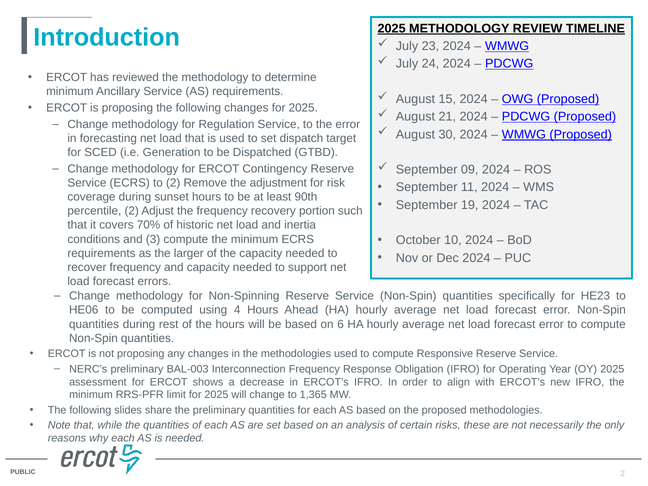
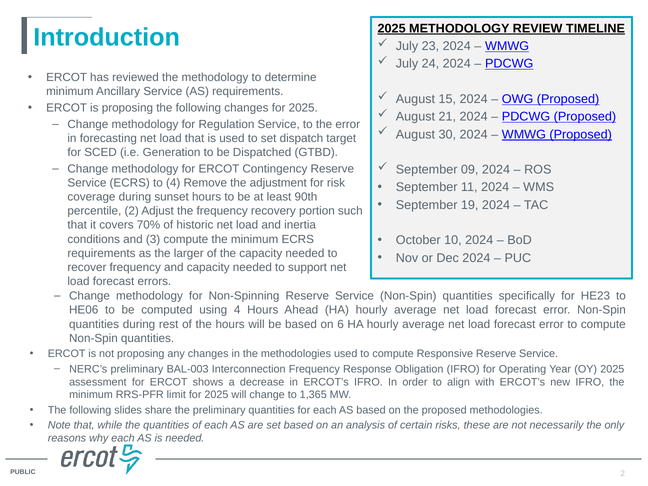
to 2: 2 -> 4
